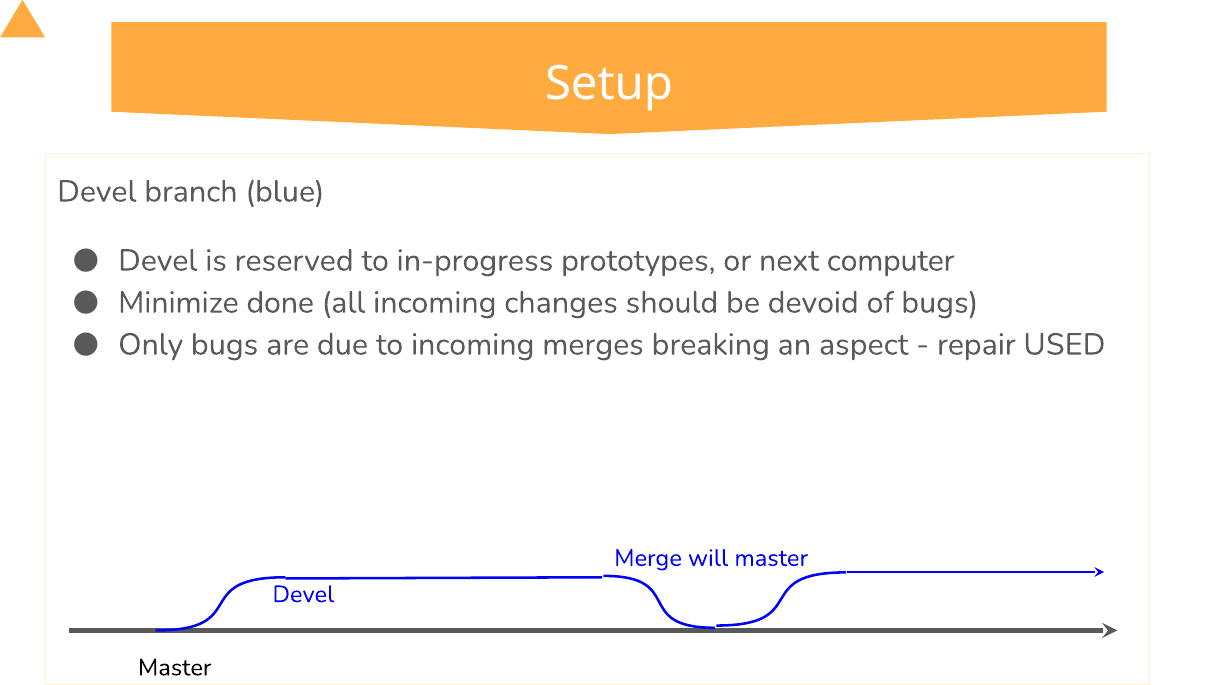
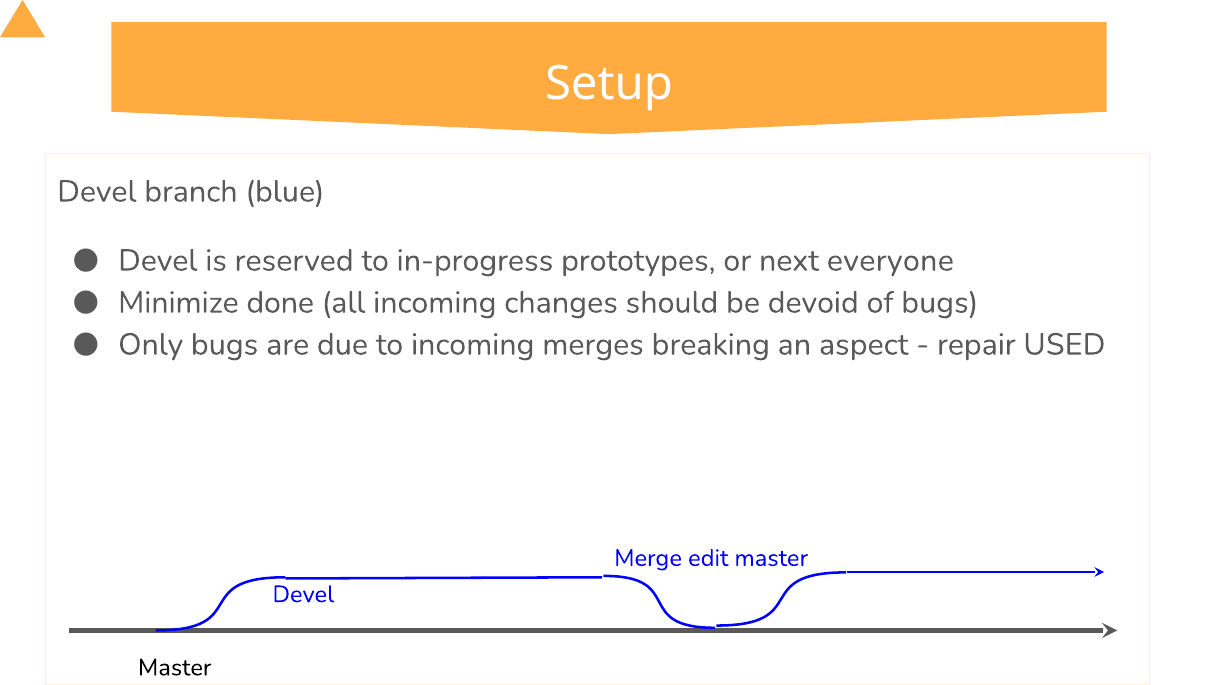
computer: computer -> everyone
will: will -> edit
